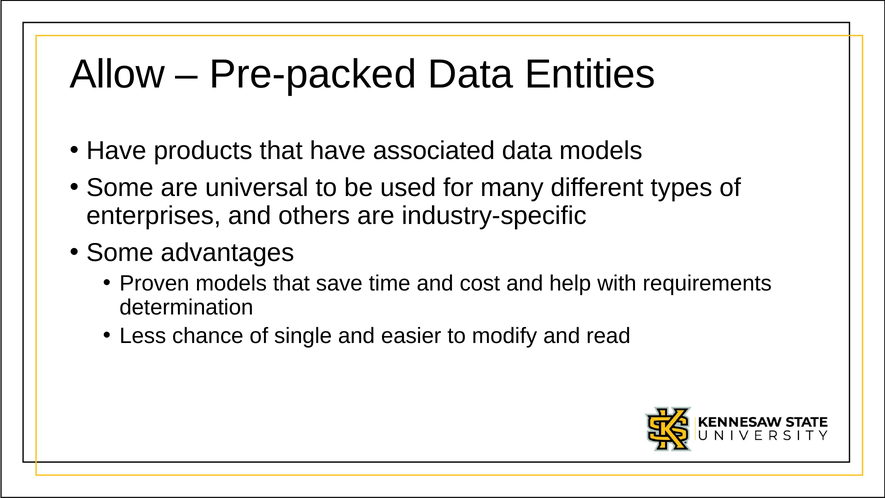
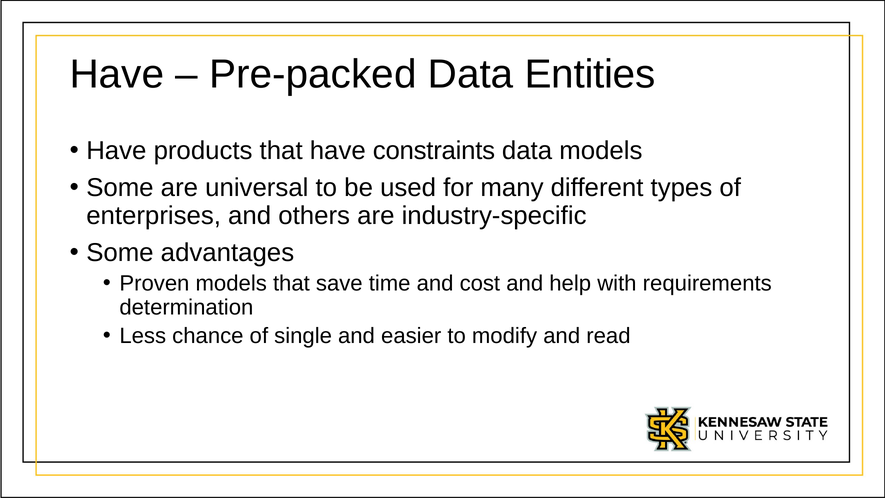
Allow at (117, 74): Allow -> Have
associated: associated -> constraints
